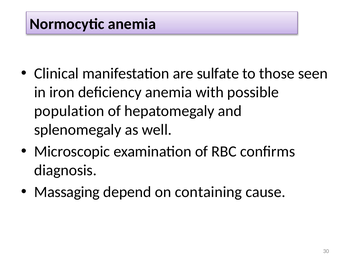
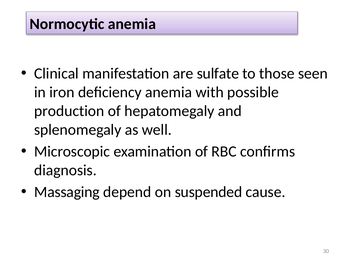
population: population -> production
containing: containing -> suspended
